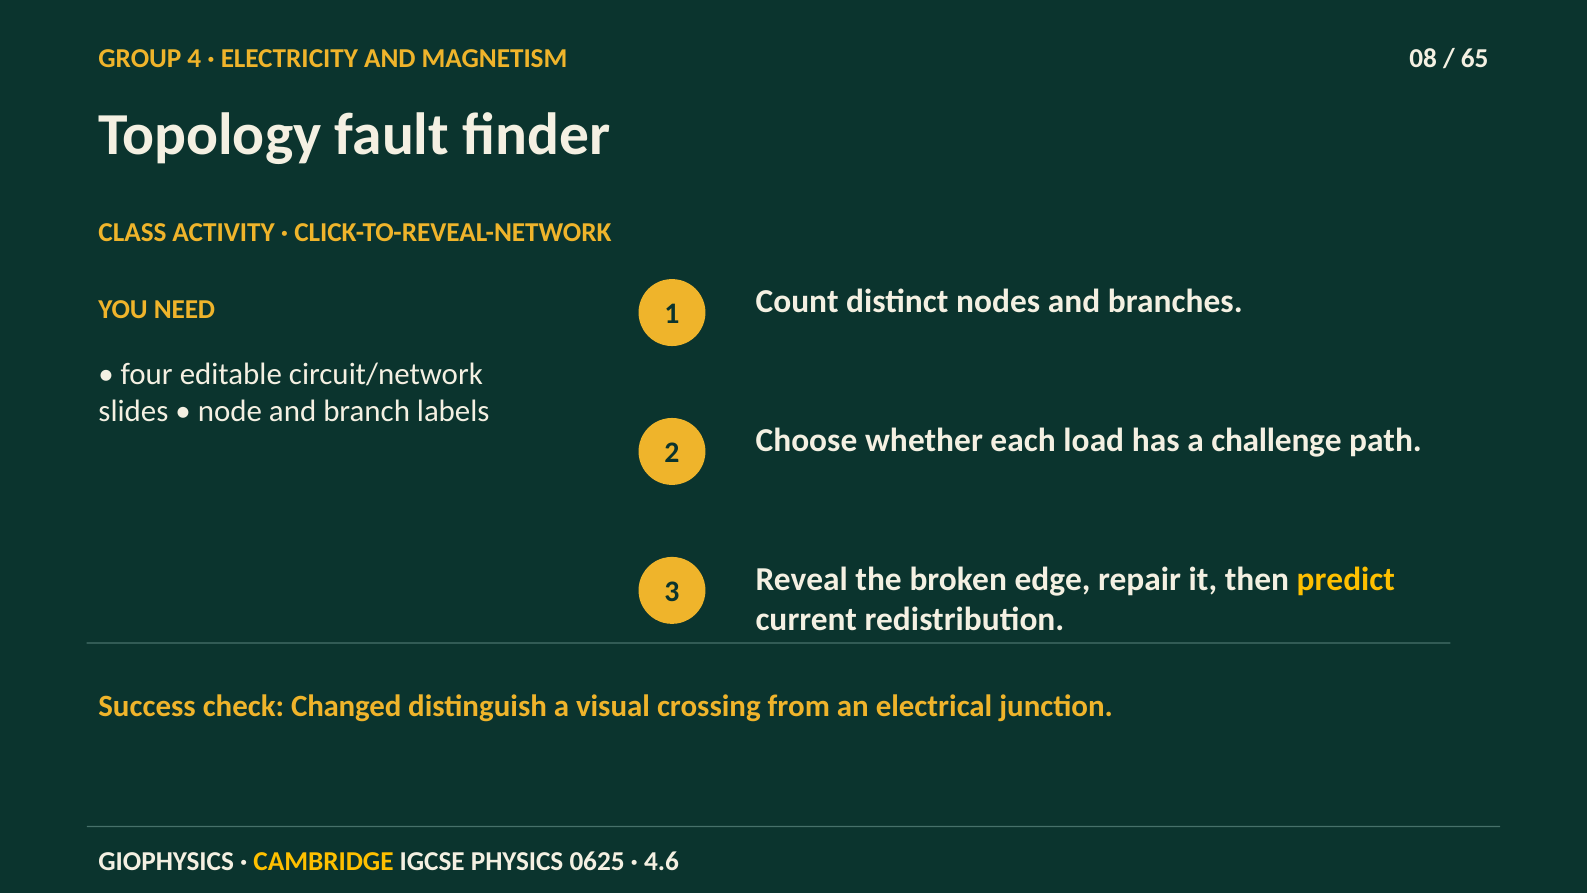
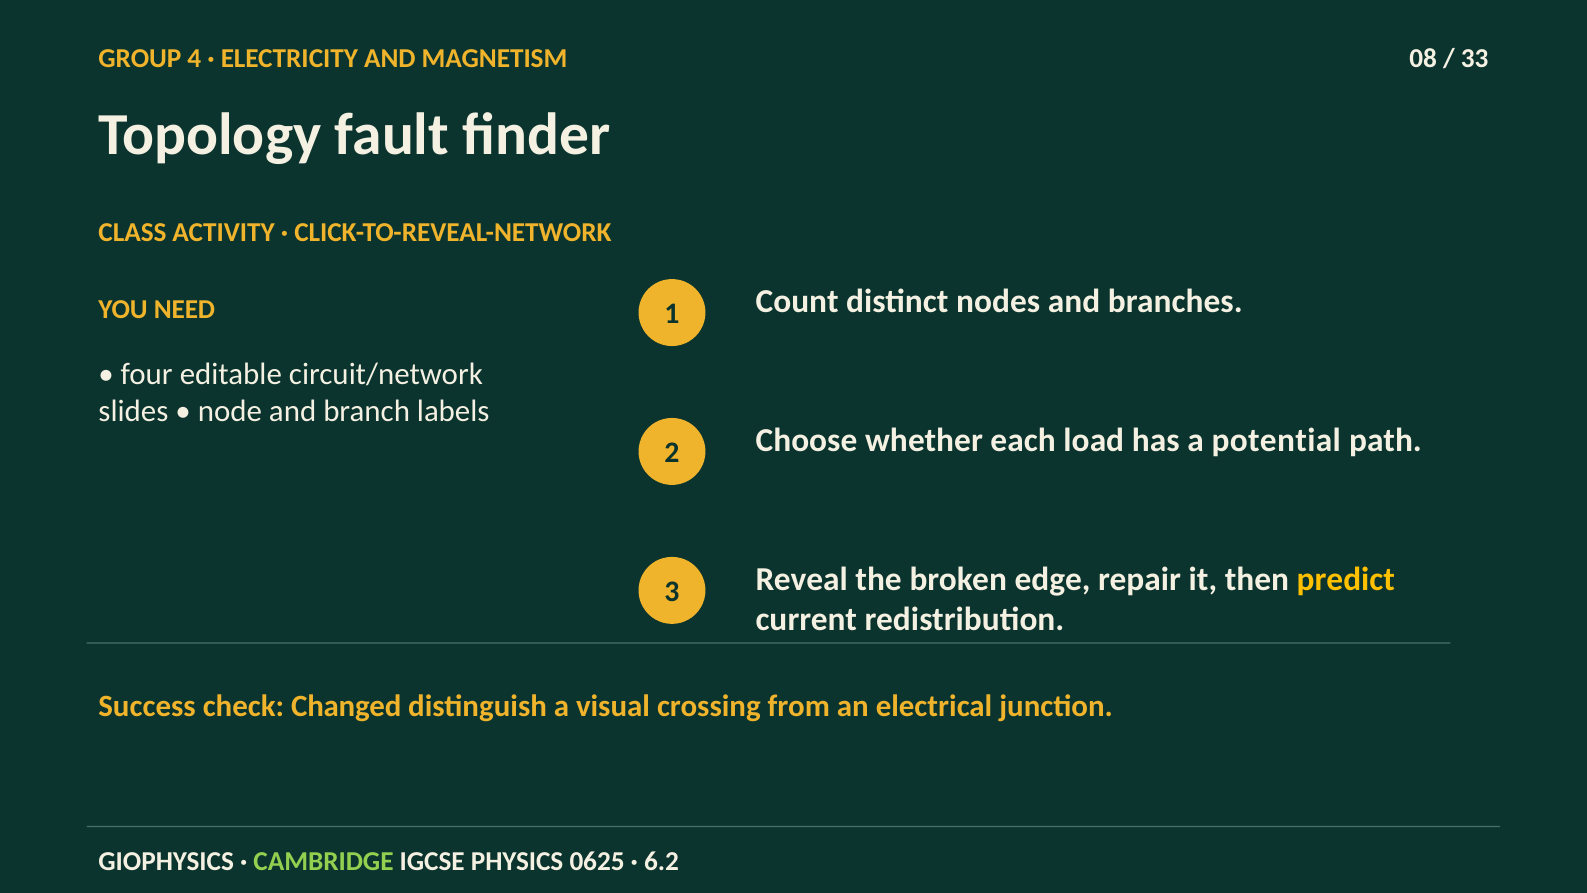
65: 65 -> 33
challenge: challenge -> potential
CAMBRIDGE colour: yellow -> light green
4.6: 4.6 -> 6.2
